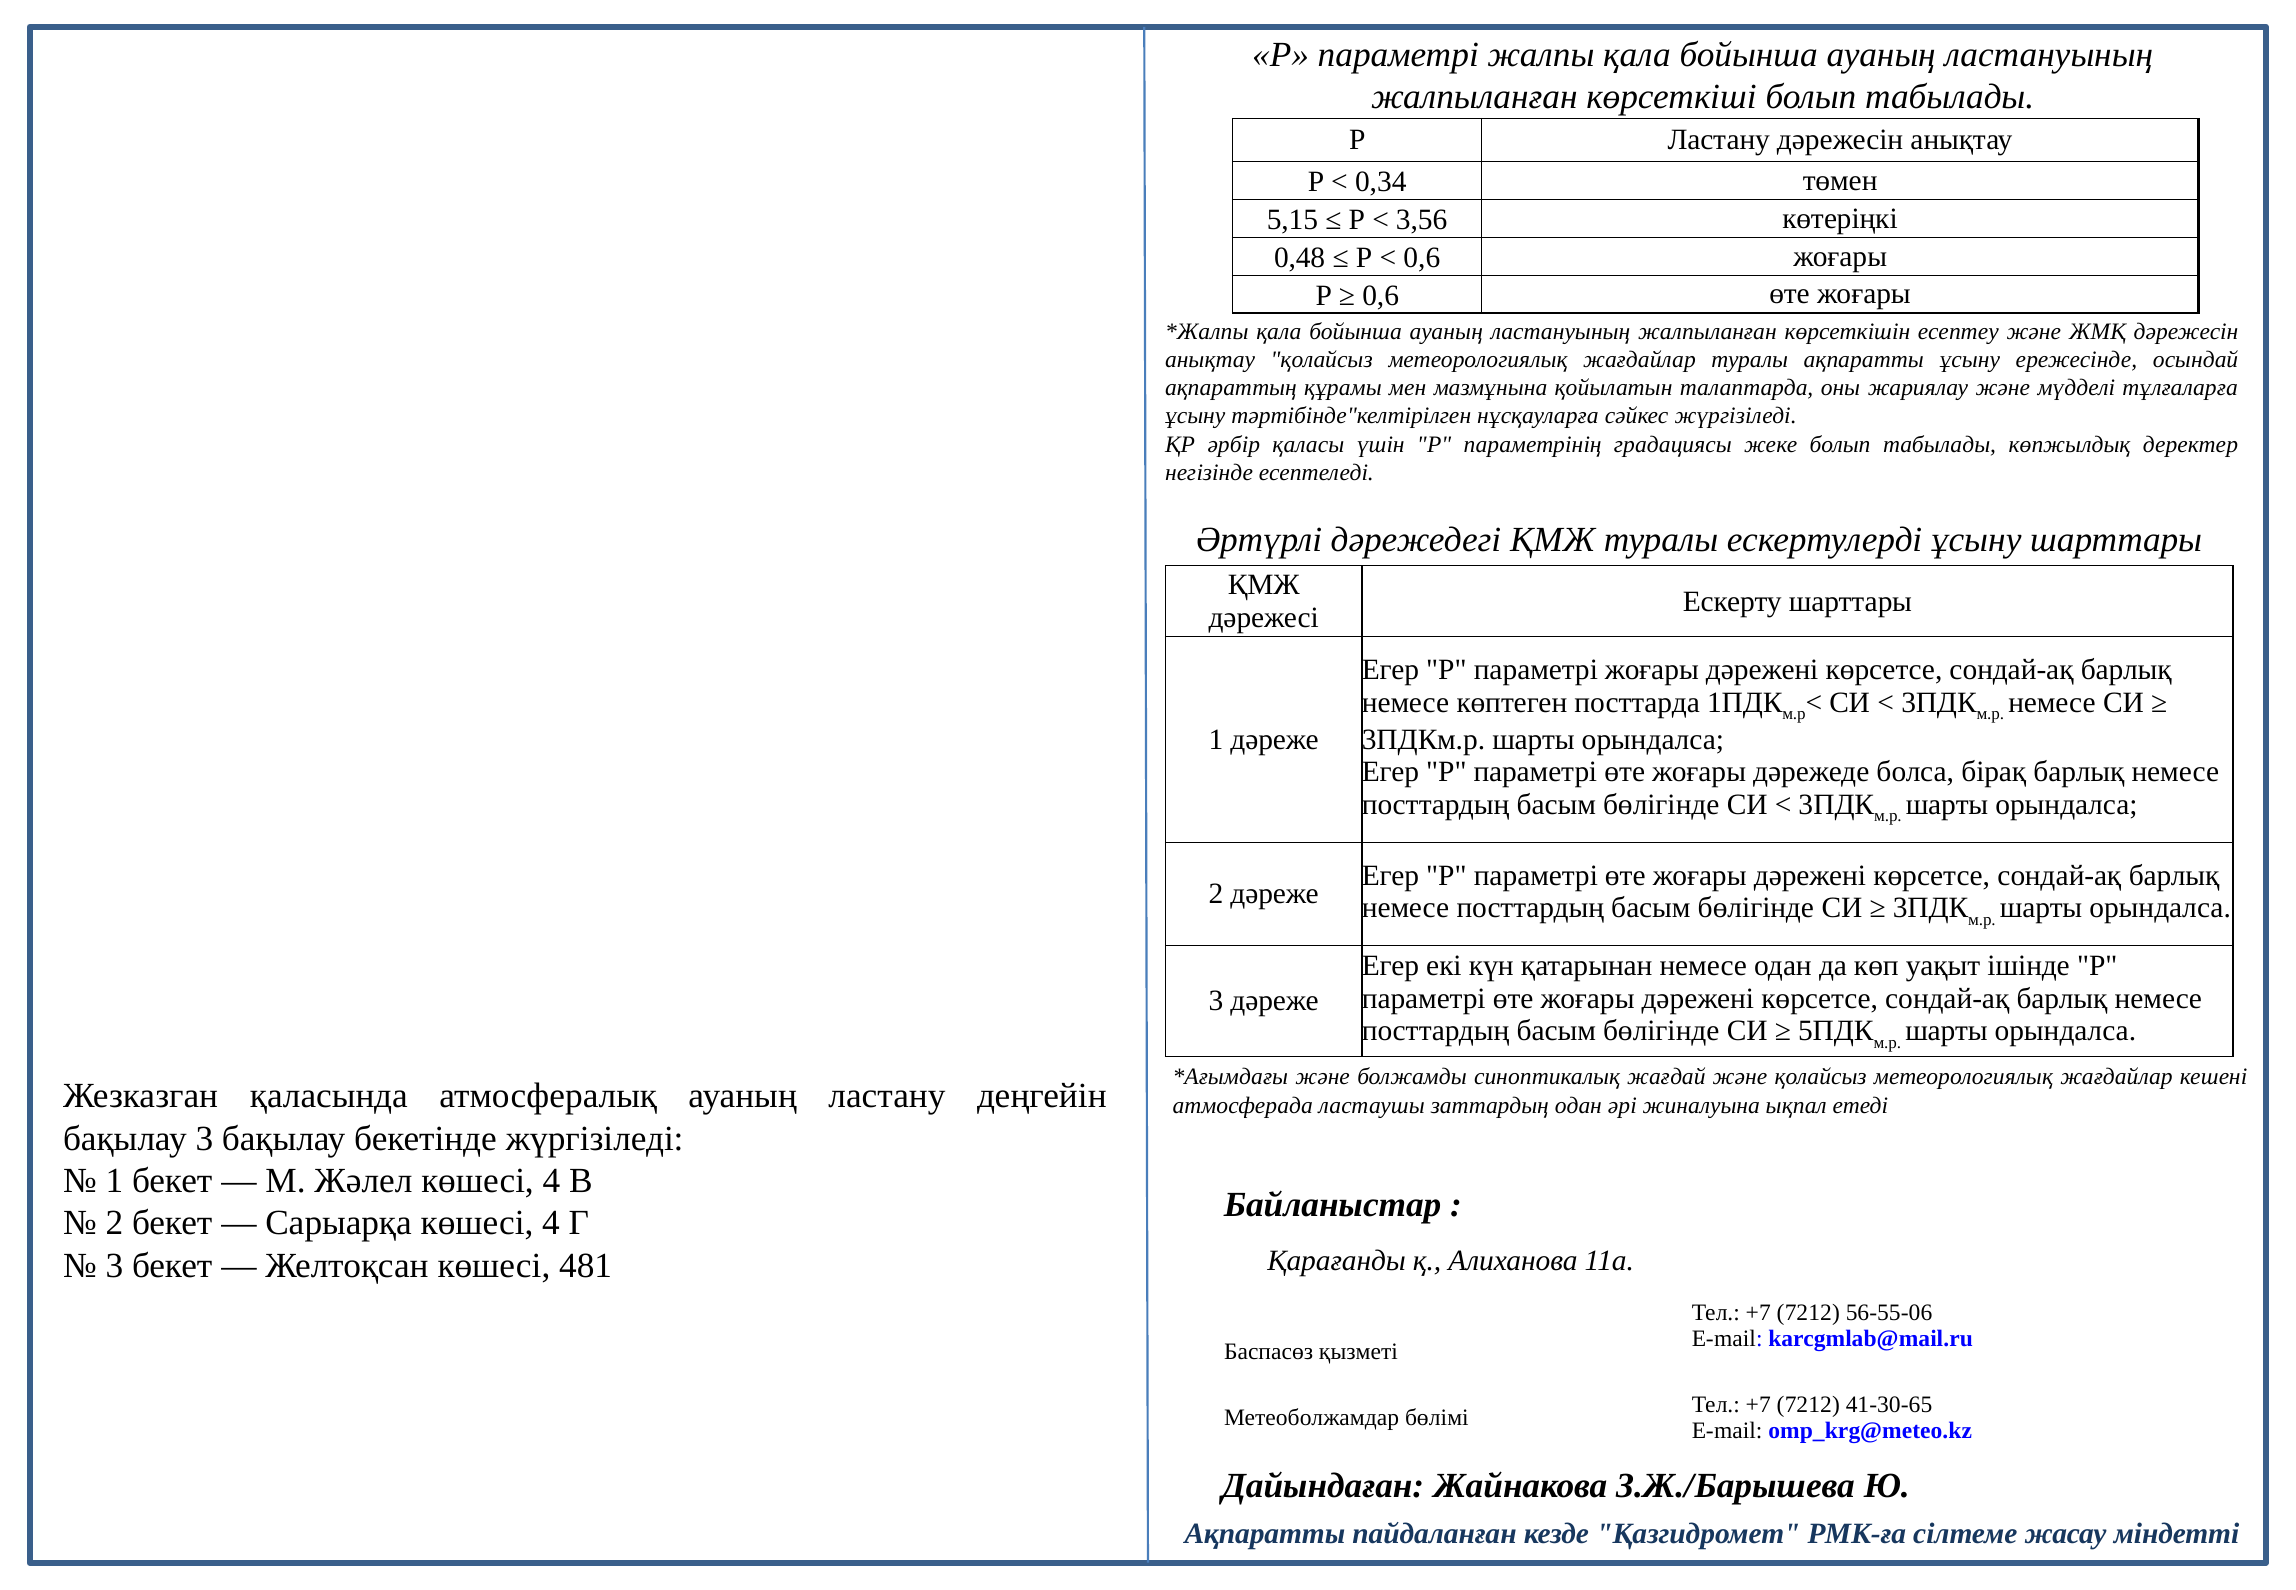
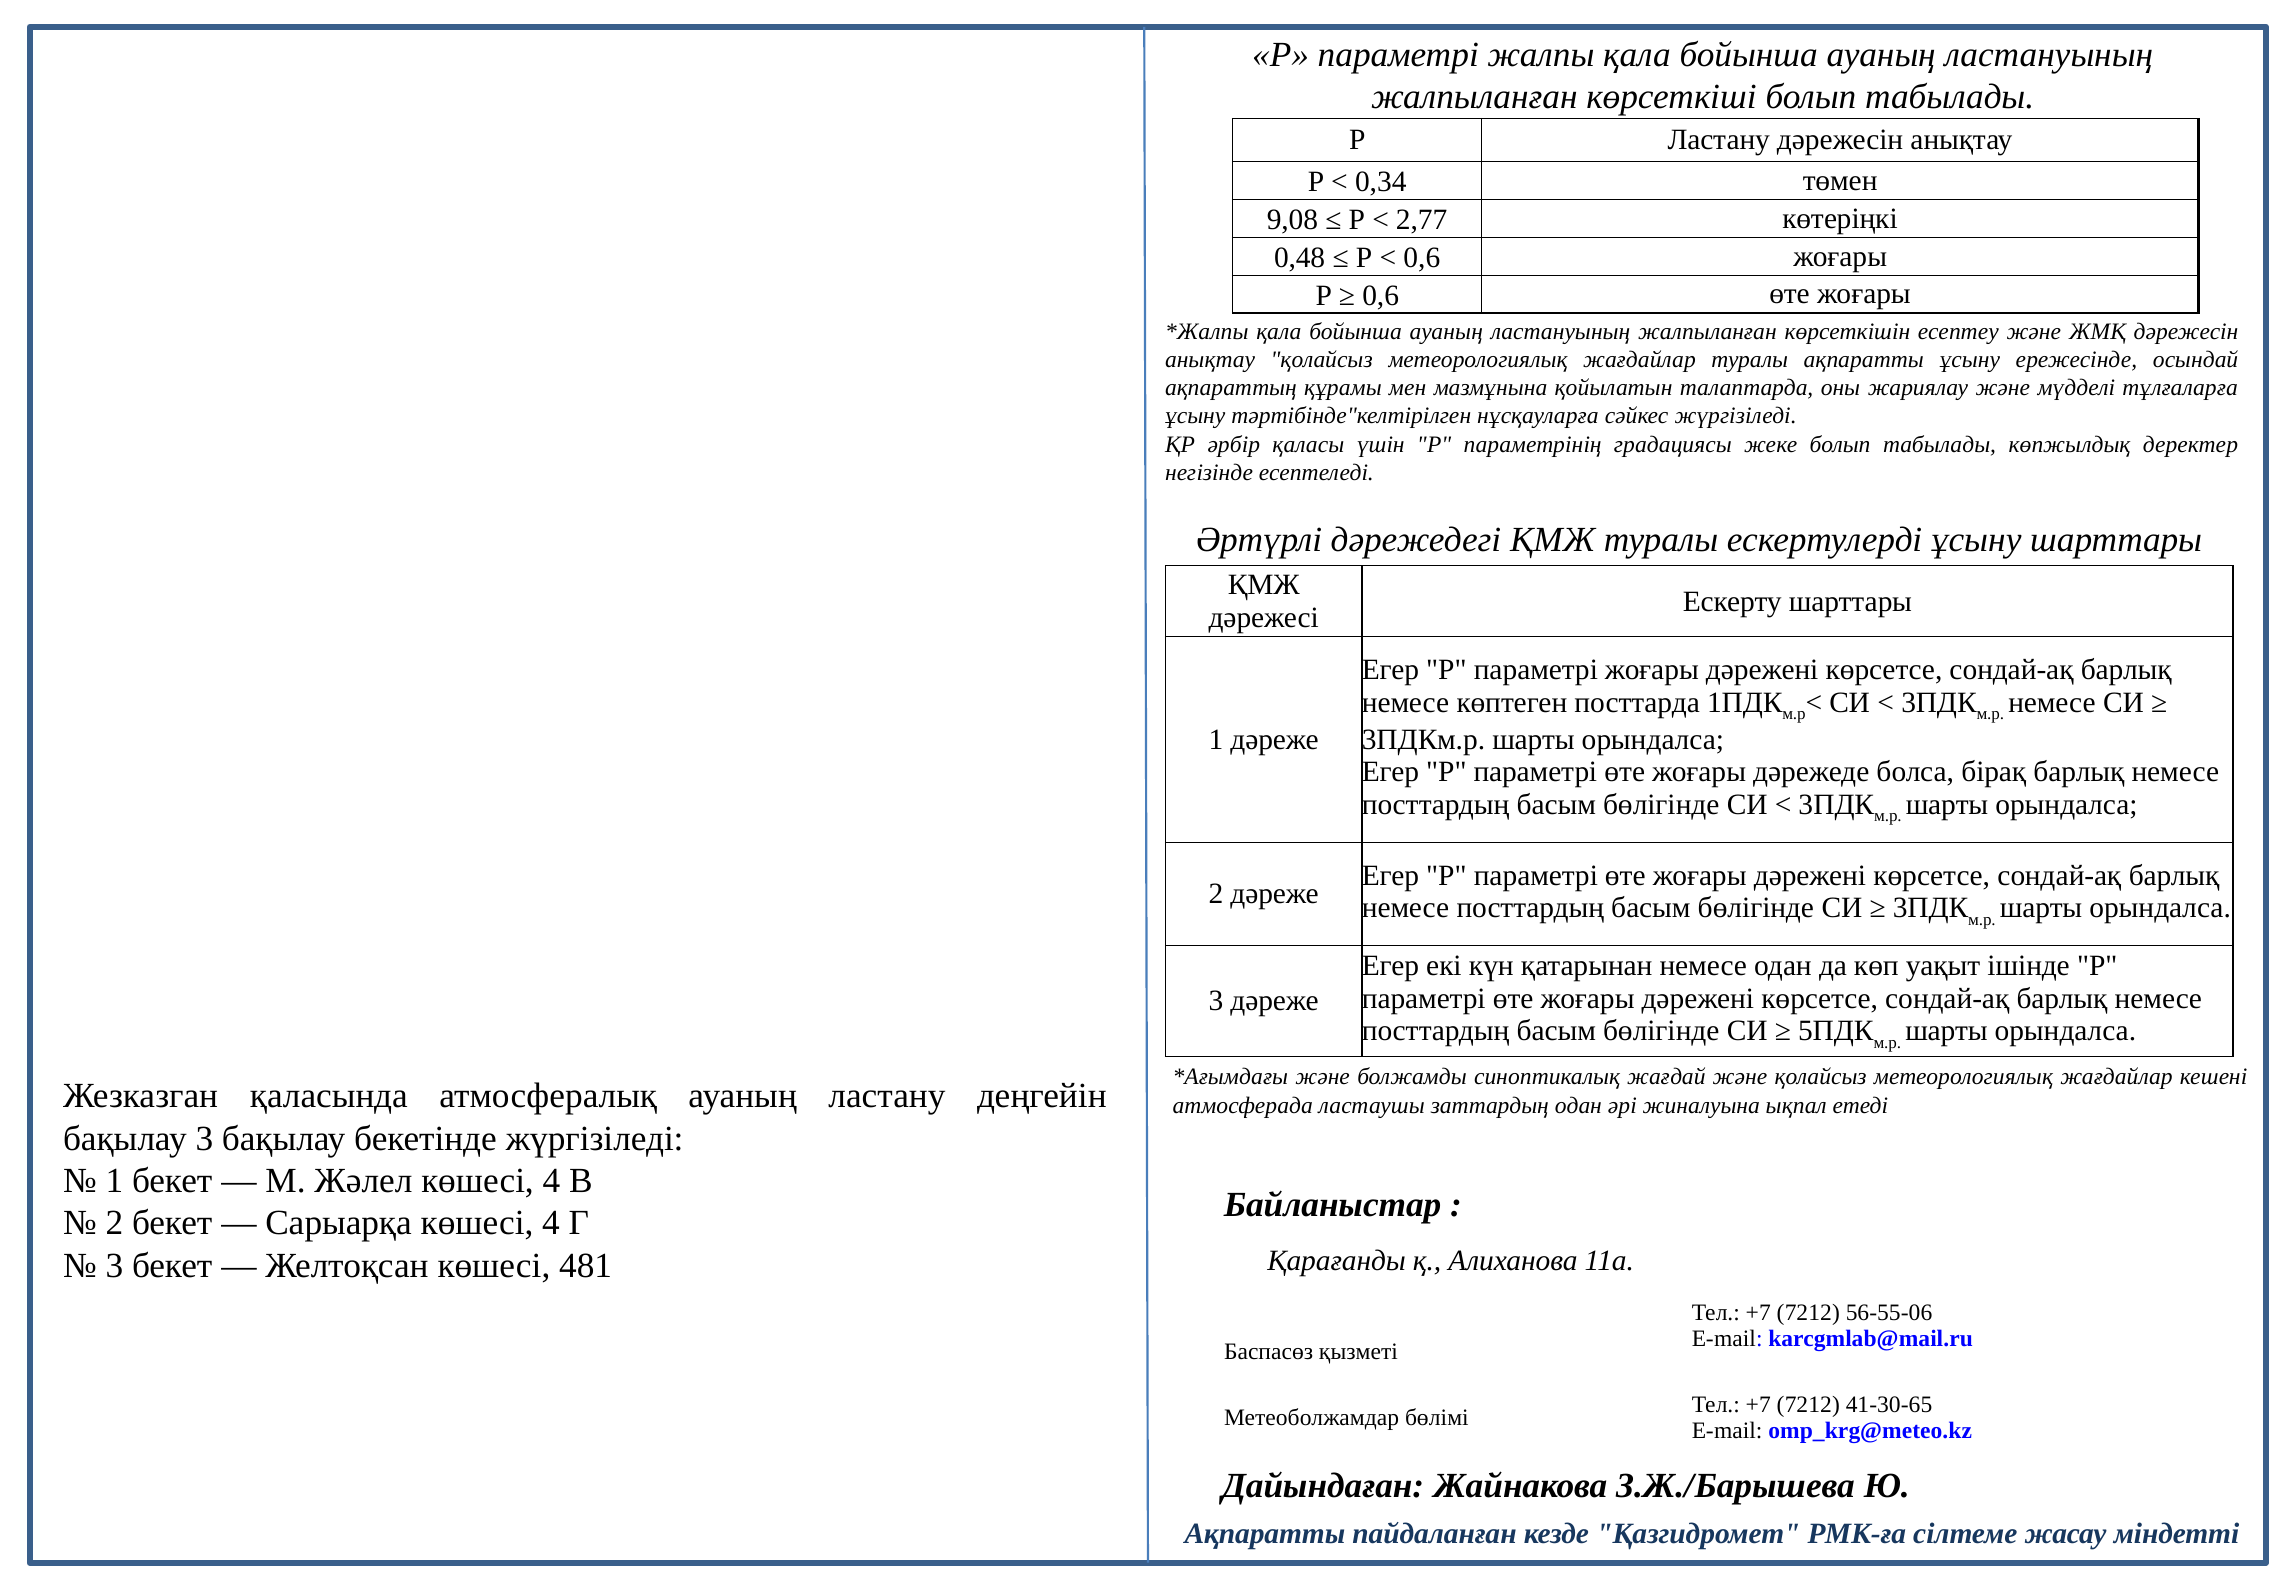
5,15: 5,15 -> 9,08
3,56: 3,56 -> 2,77
